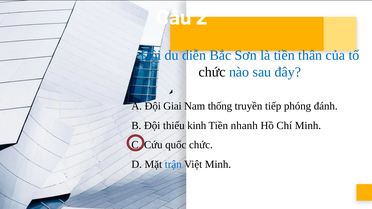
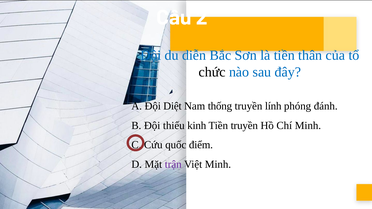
Giai: Giai -> Diệt
tiếp: tiếp -> lính
Tiền nhanh: nhanh -> truyền
quốc chức: chức -> điểm
trận colour: blue -> purple
